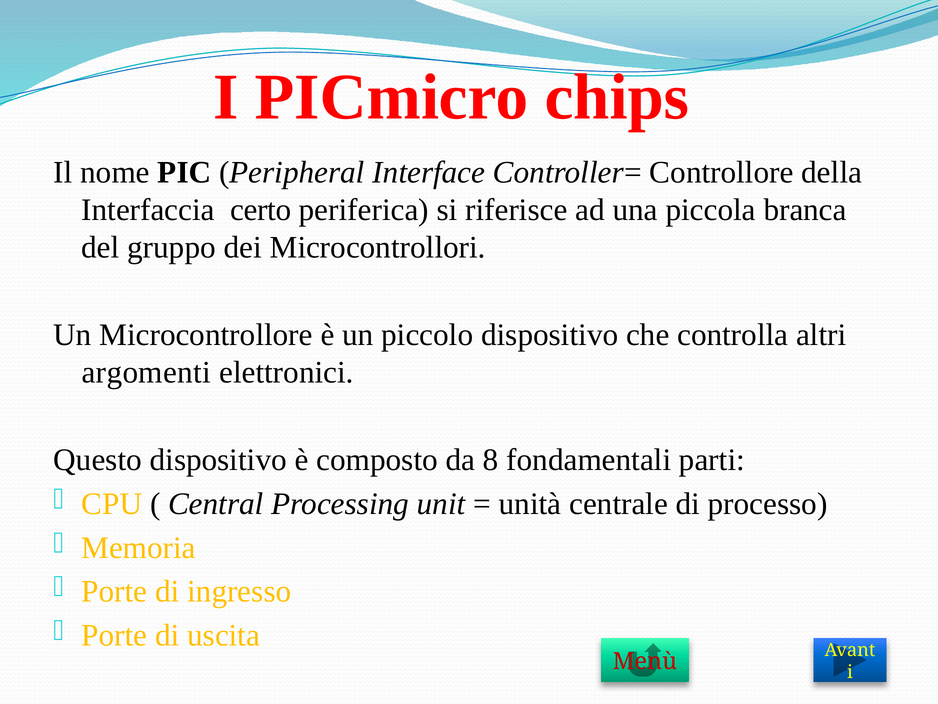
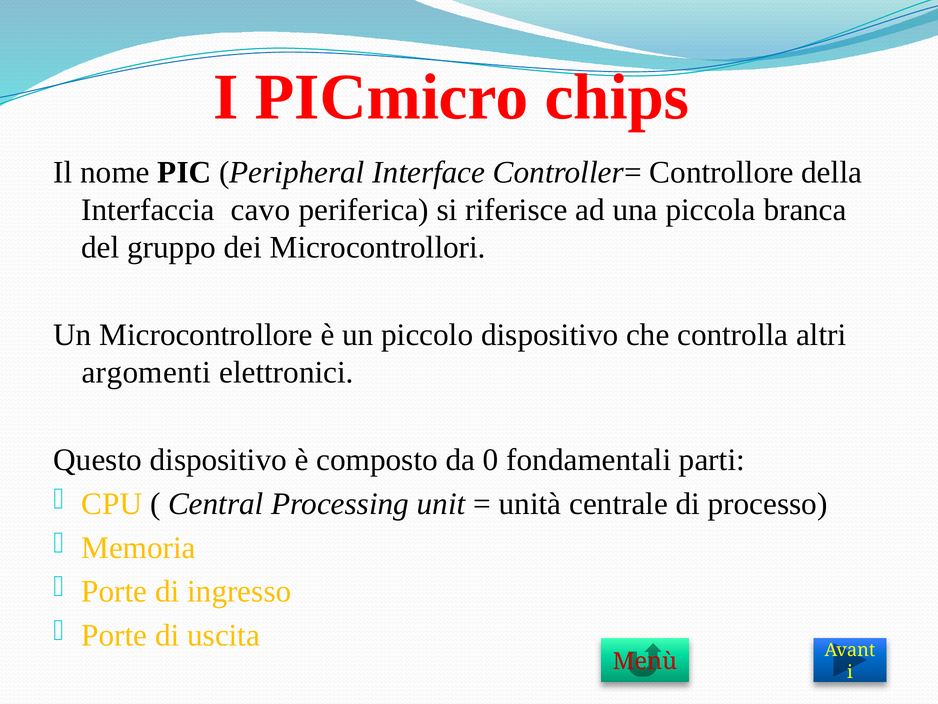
certo: certo -> cavo
8: 8 -> 0
